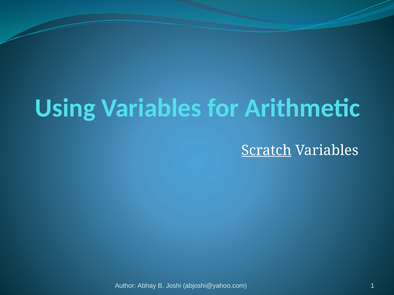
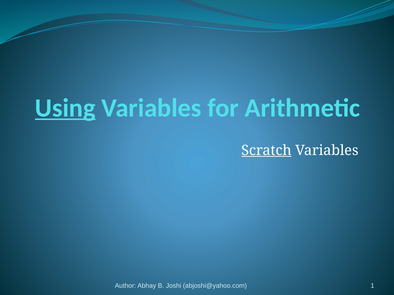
Using underline: none -> present
